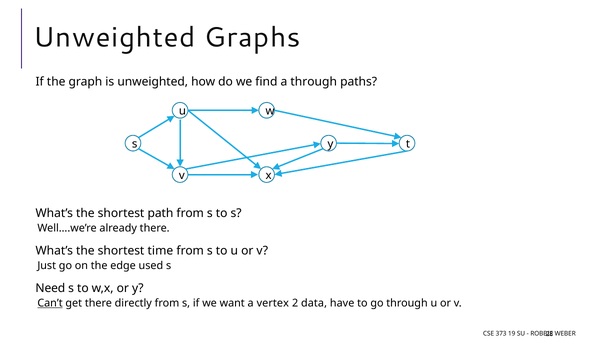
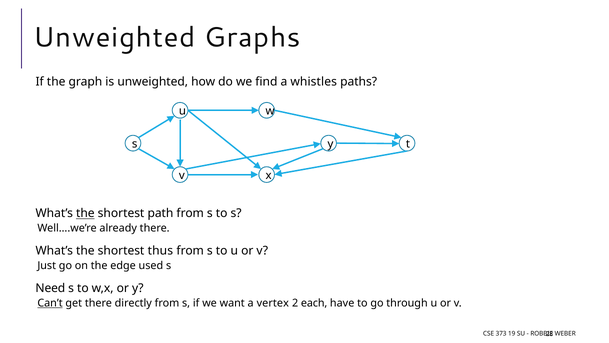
a through: through -> whistles
the at (85, 213) underline: none -> present
time: time -> thus
data: data -> each
